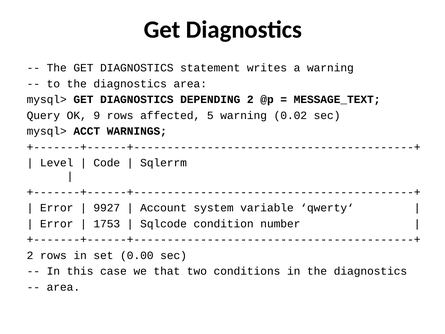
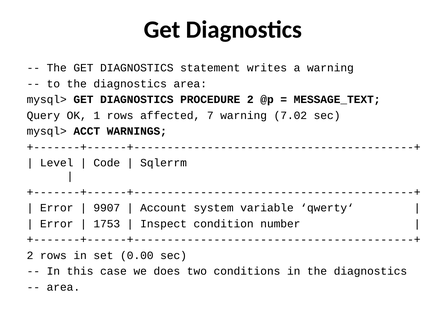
DEPENDING: DEPENDING -> PROCEDURE
9: 9 -> 1
5: 5 -> 7
0.02: 0.02 -> 7.02
9927: 9927 -> 9907
Sqlcode: Sqlcode -> Inspect
that: that -> does
